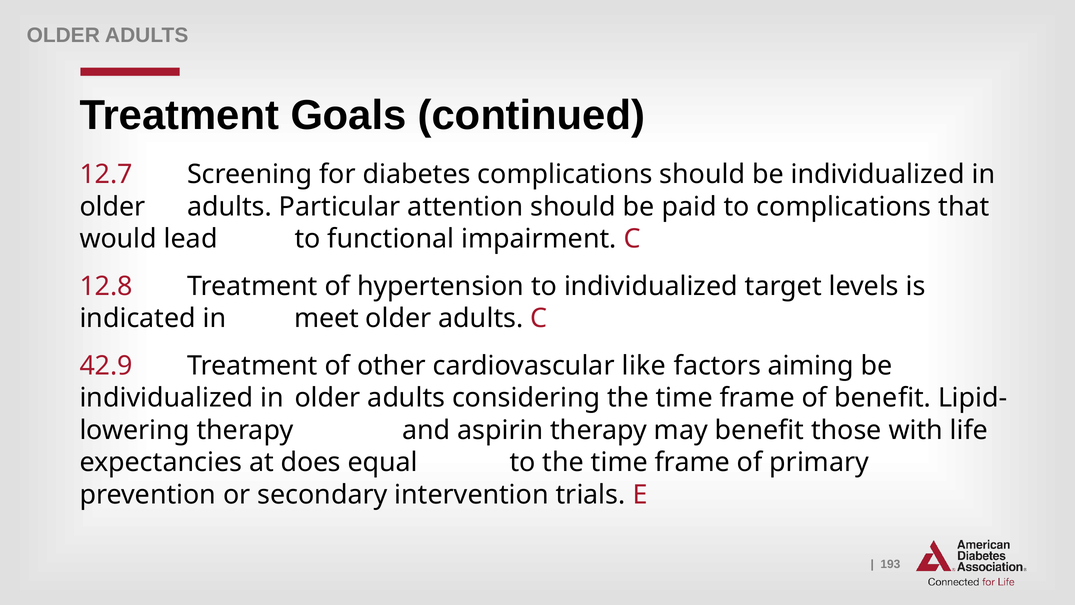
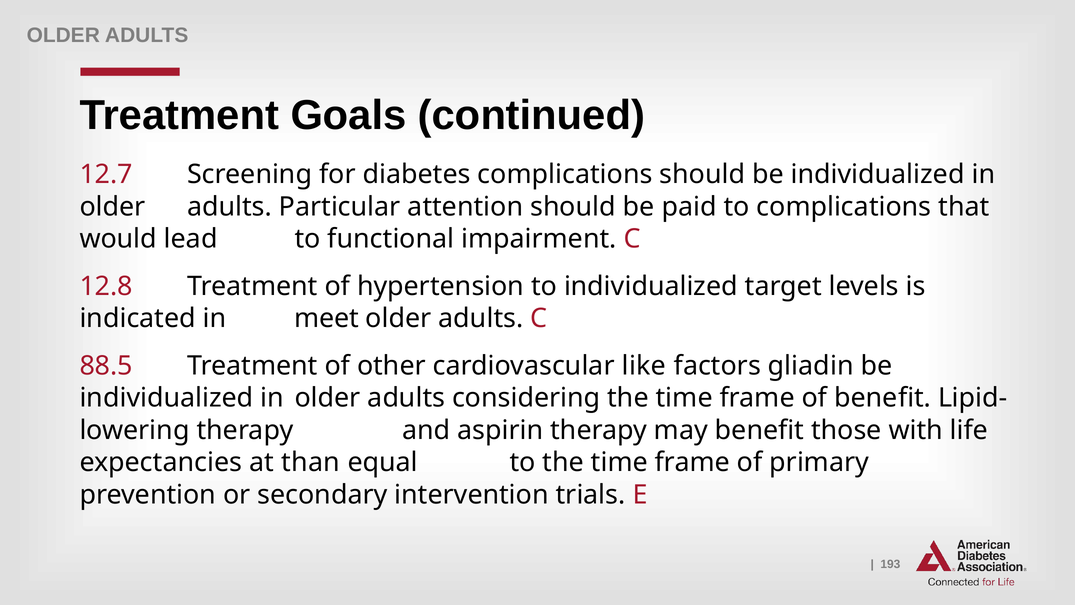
42.9: 42.9 -> 88.5
aiming: aiming -> gliadin
does: does -> than
